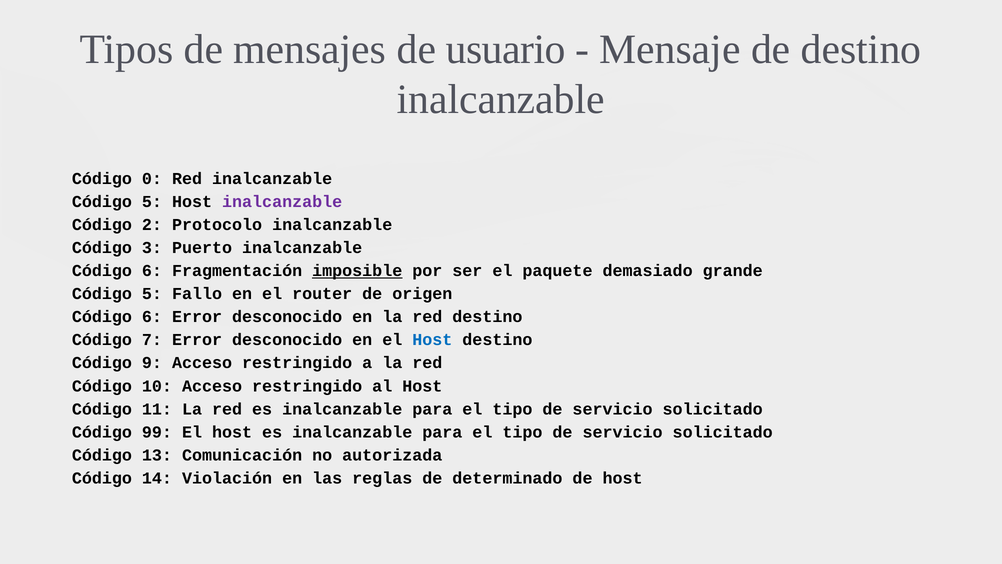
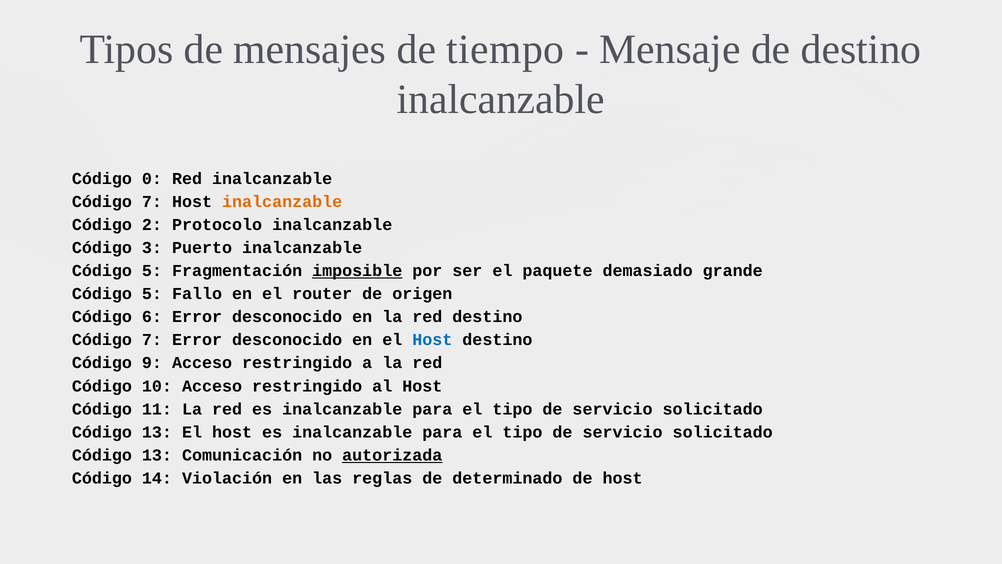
usuario: usuario -> tiempo
5 at (152, 201): 5 -> 7
inalcanzable at (282, 201) colour: purple -> orange
6 at (152, 271): 6 -> 5
99 at (157, 432): 99 -> 13
autorizada underline: none -> present
